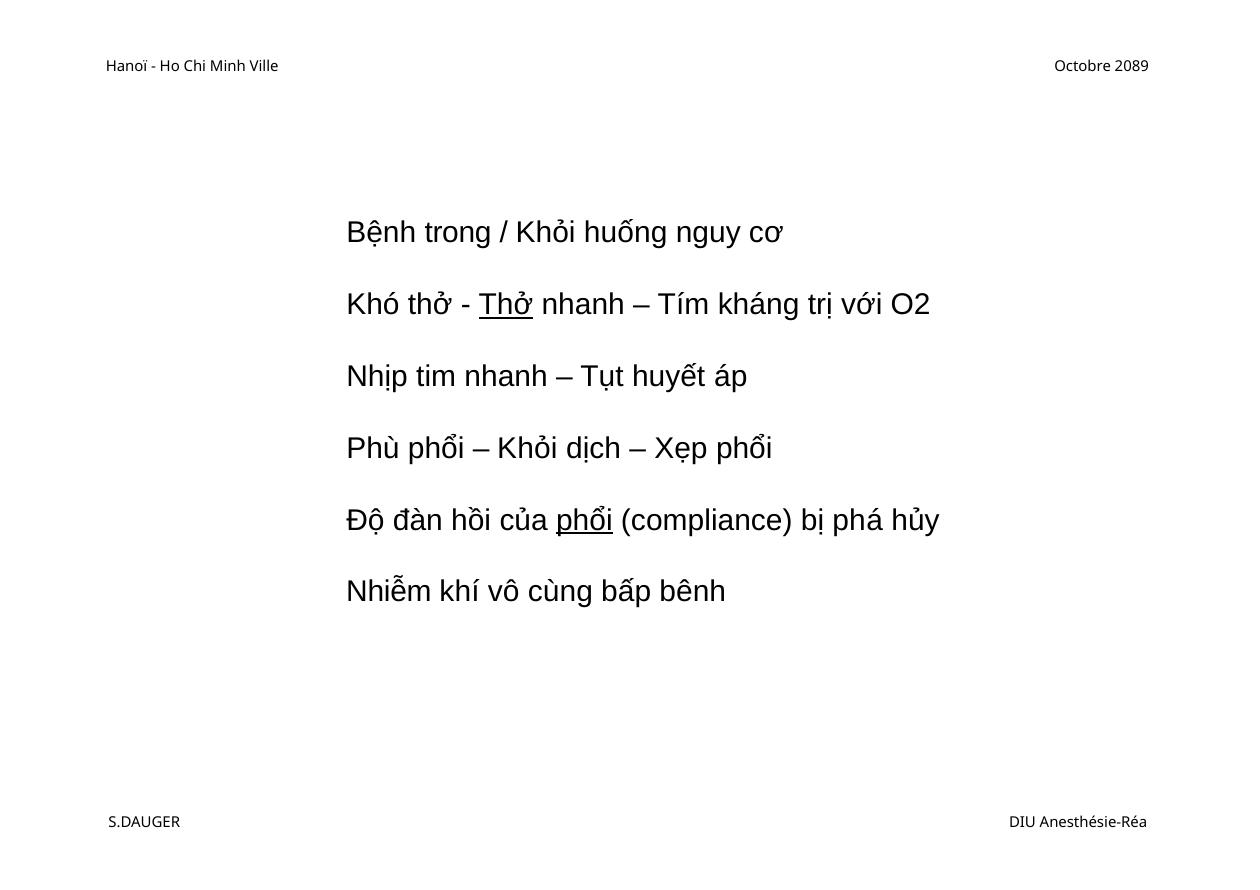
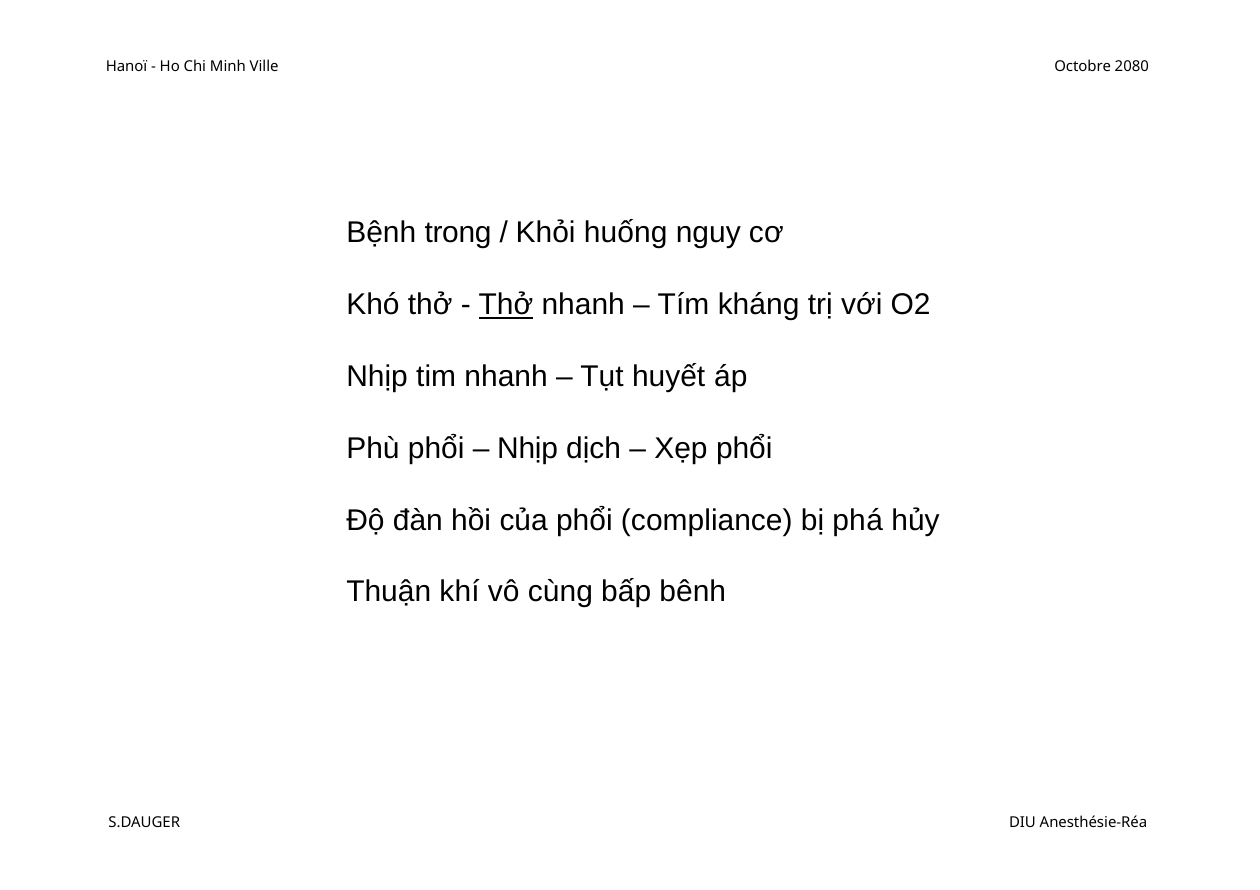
2089: 2089 -> 2080
Khỏi at (527, 449): Khỏi -> Nhịp
phổi at (584, 520) underline: present -> none
Nhiễm: Nhiễm -> Thuận
